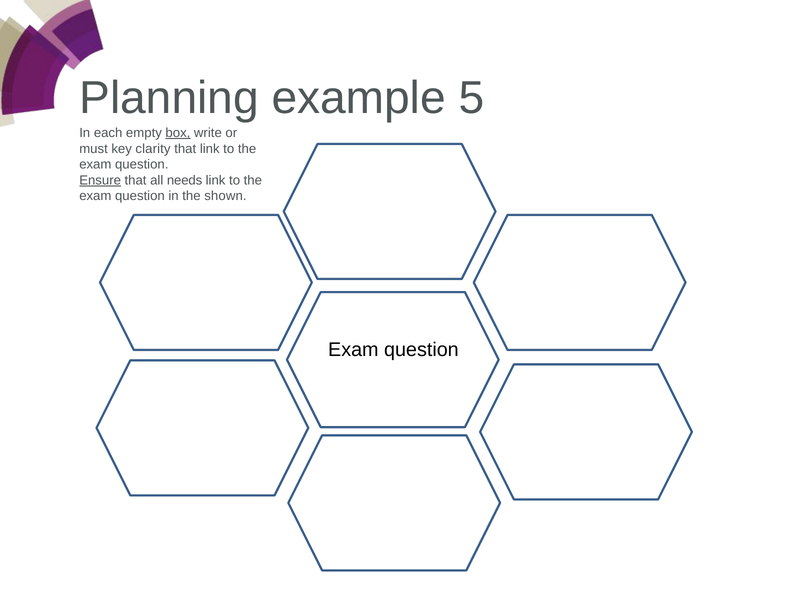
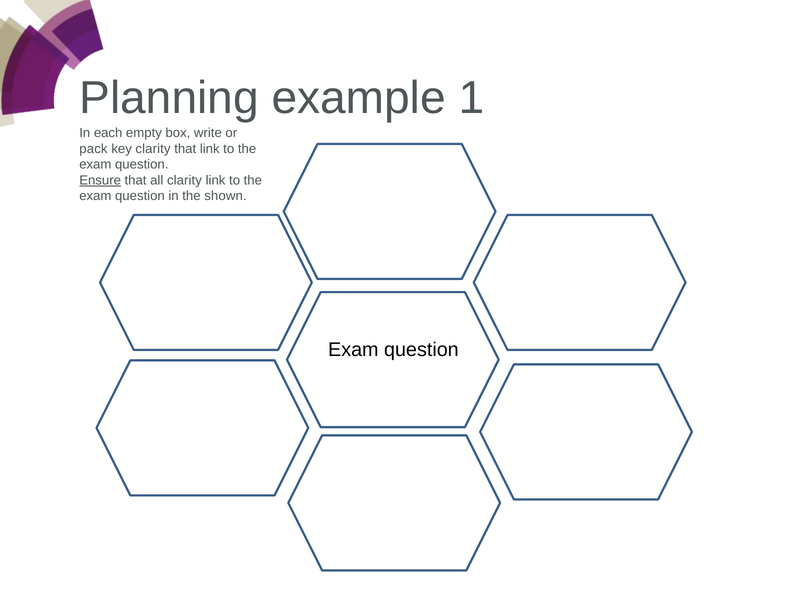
5: 5 -> 1
box underline: present -> none
must: must -> pack
all needs: needs -> clarity
